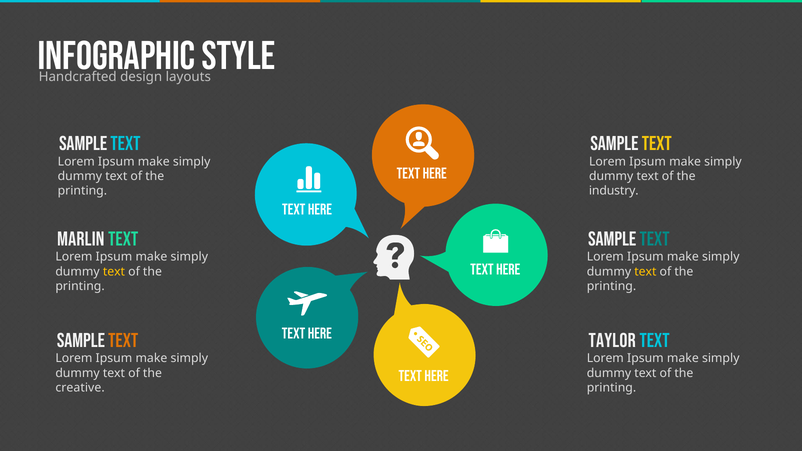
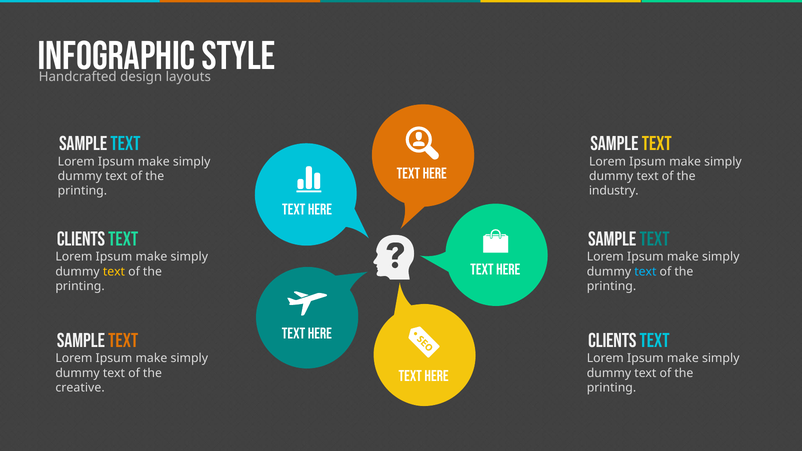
MARLIN at (81, 239): MARLIN -> CLIENTS
text at (645, 272) colour: yellow -> light blue
TAYLOR at (612, 341): TAYLOR -> CLIENTS
